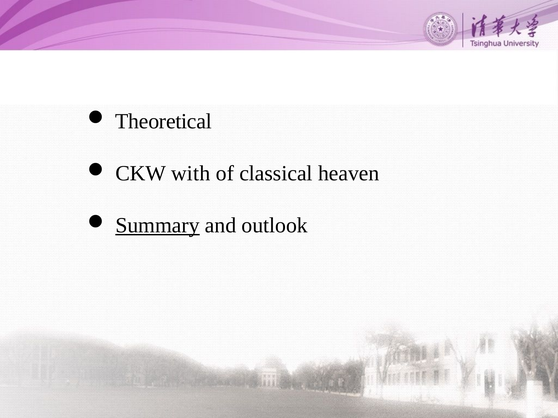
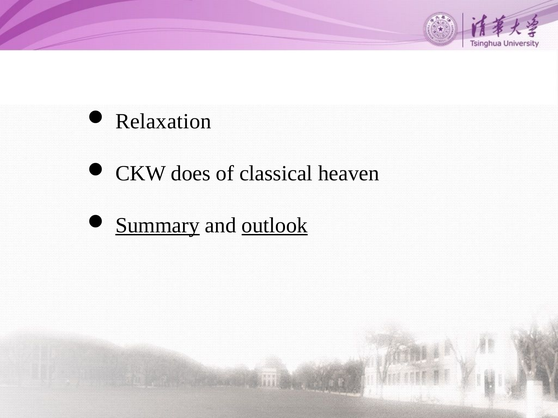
Theoretical: Theoretical -> Relaxation
with: with -> does
outlook underline: none -> present
